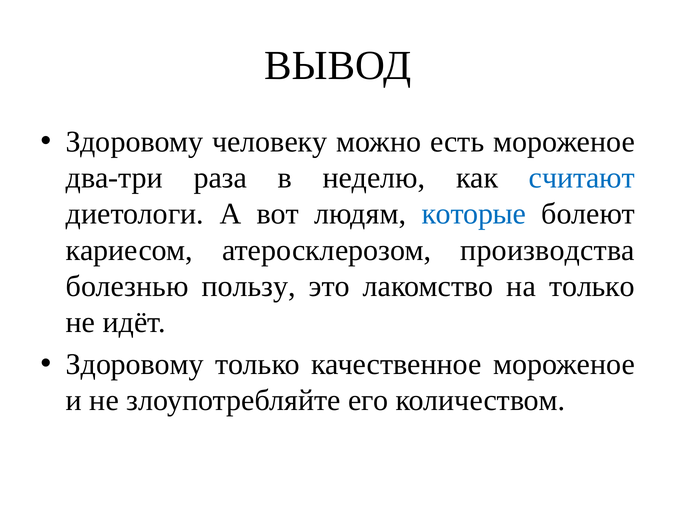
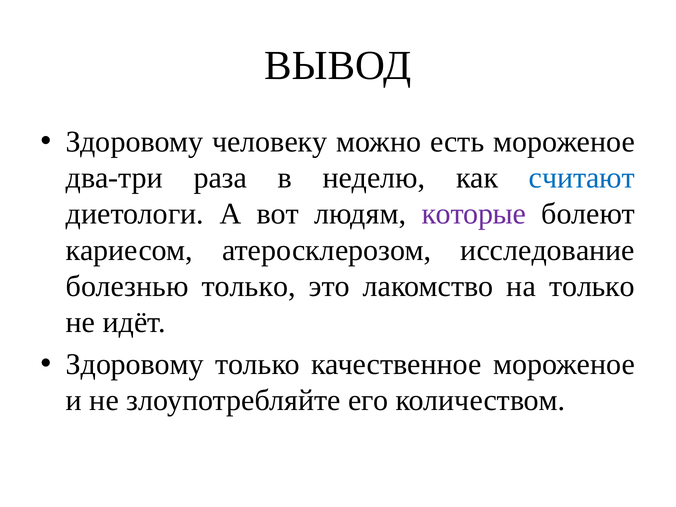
которые colour: blue -> purple
производства: производства -> исследование
болезнью пользу: пользу -> только
